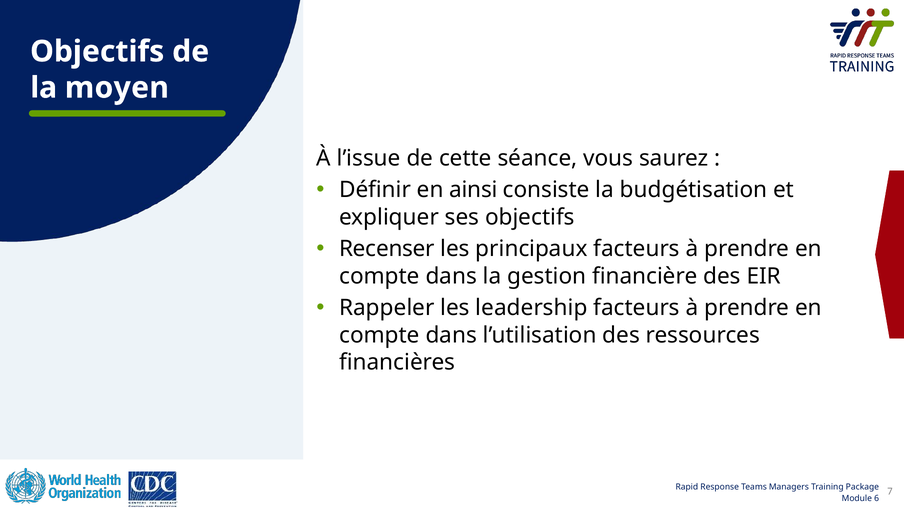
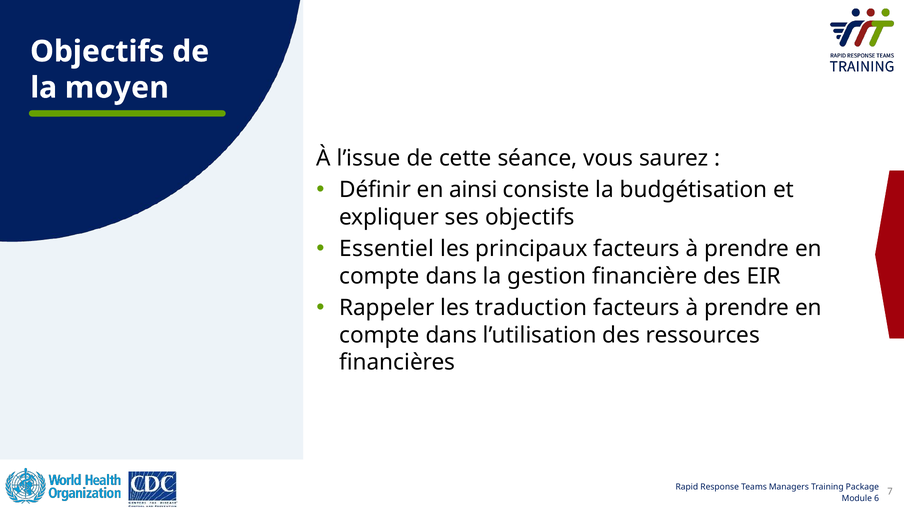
Recenser: Recenser -> Essentiel
leadership: leadership -> traduction
